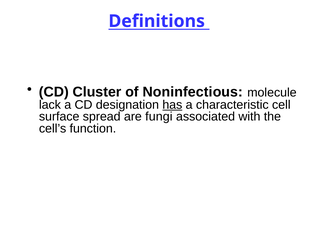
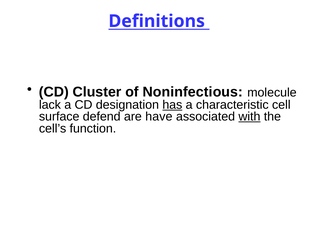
spread: spread -> defend
fungi: fungi -> have
with underline: none -> present
